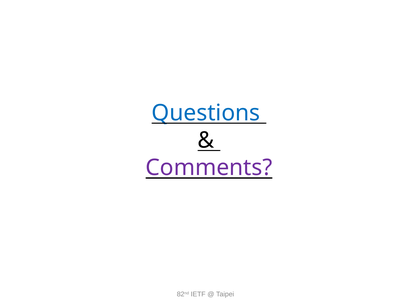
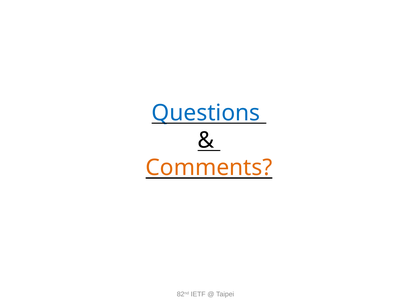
Comments colour: purple -> orange
